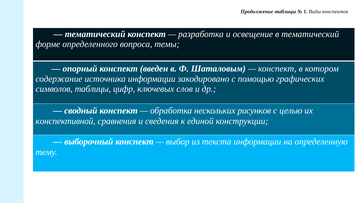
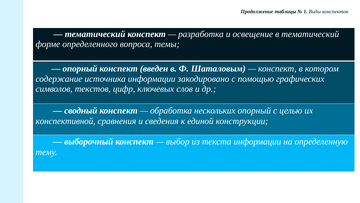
символов таблицы: таблицы -> текстов
нескольких рисунков: рисунков -> опорный
